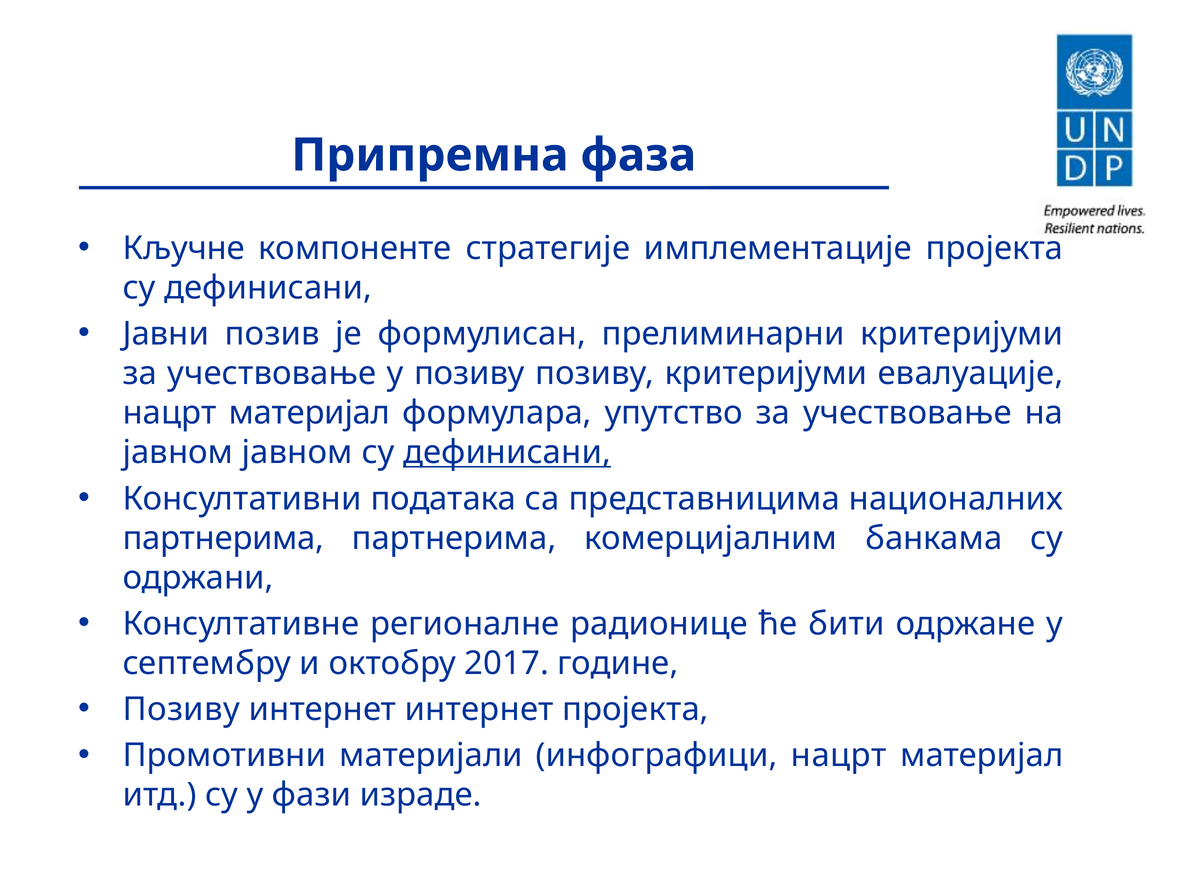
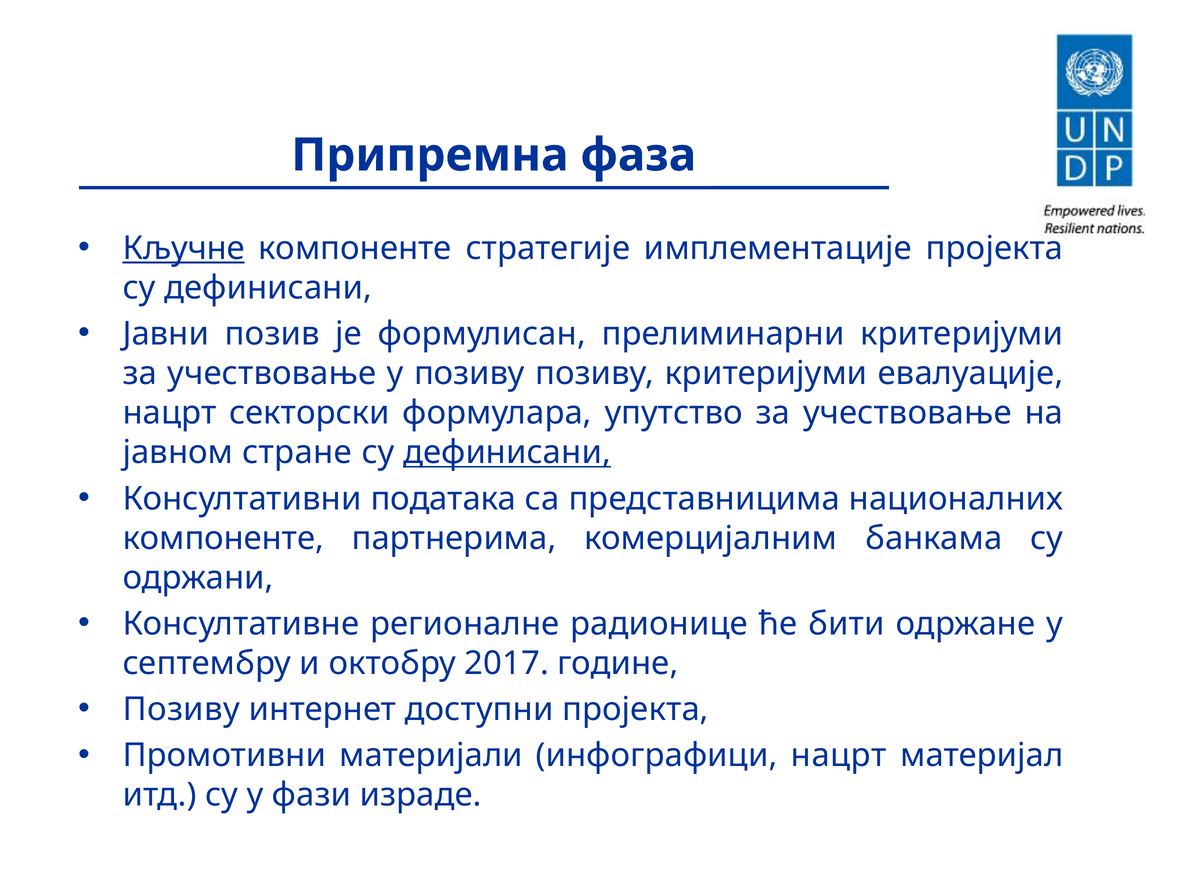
Кључне underline: none -> present
материјал at (310, 413): материјал -> секторски
јавном јавном: јавном -> стране
партнерима at (223, 538): партнерима -> компоненте
интернет интернет: интернет -> доступни
